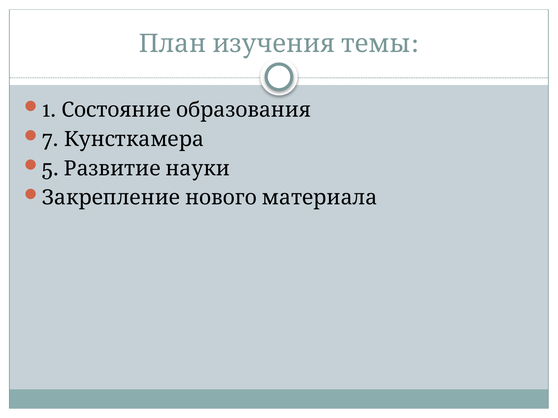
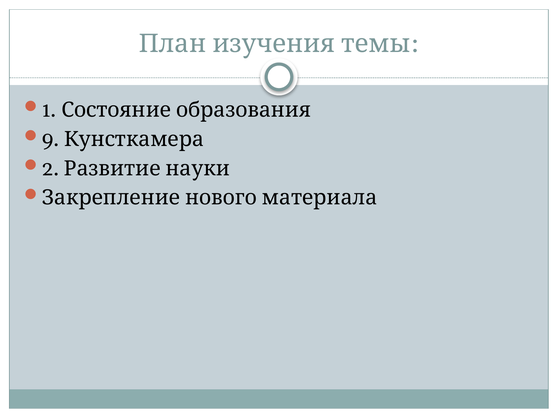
7: 7 -> 9
5: 5 -> 2
